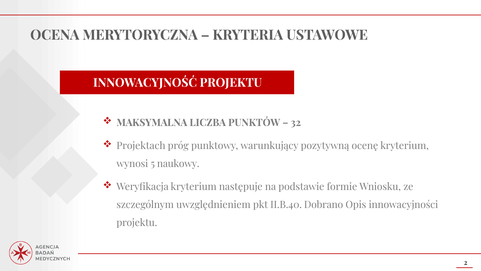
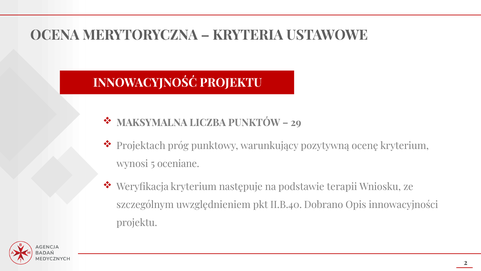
32: 32 -> 29
naukowy: naukowy -> oceniane
formie: formie -> terapii
